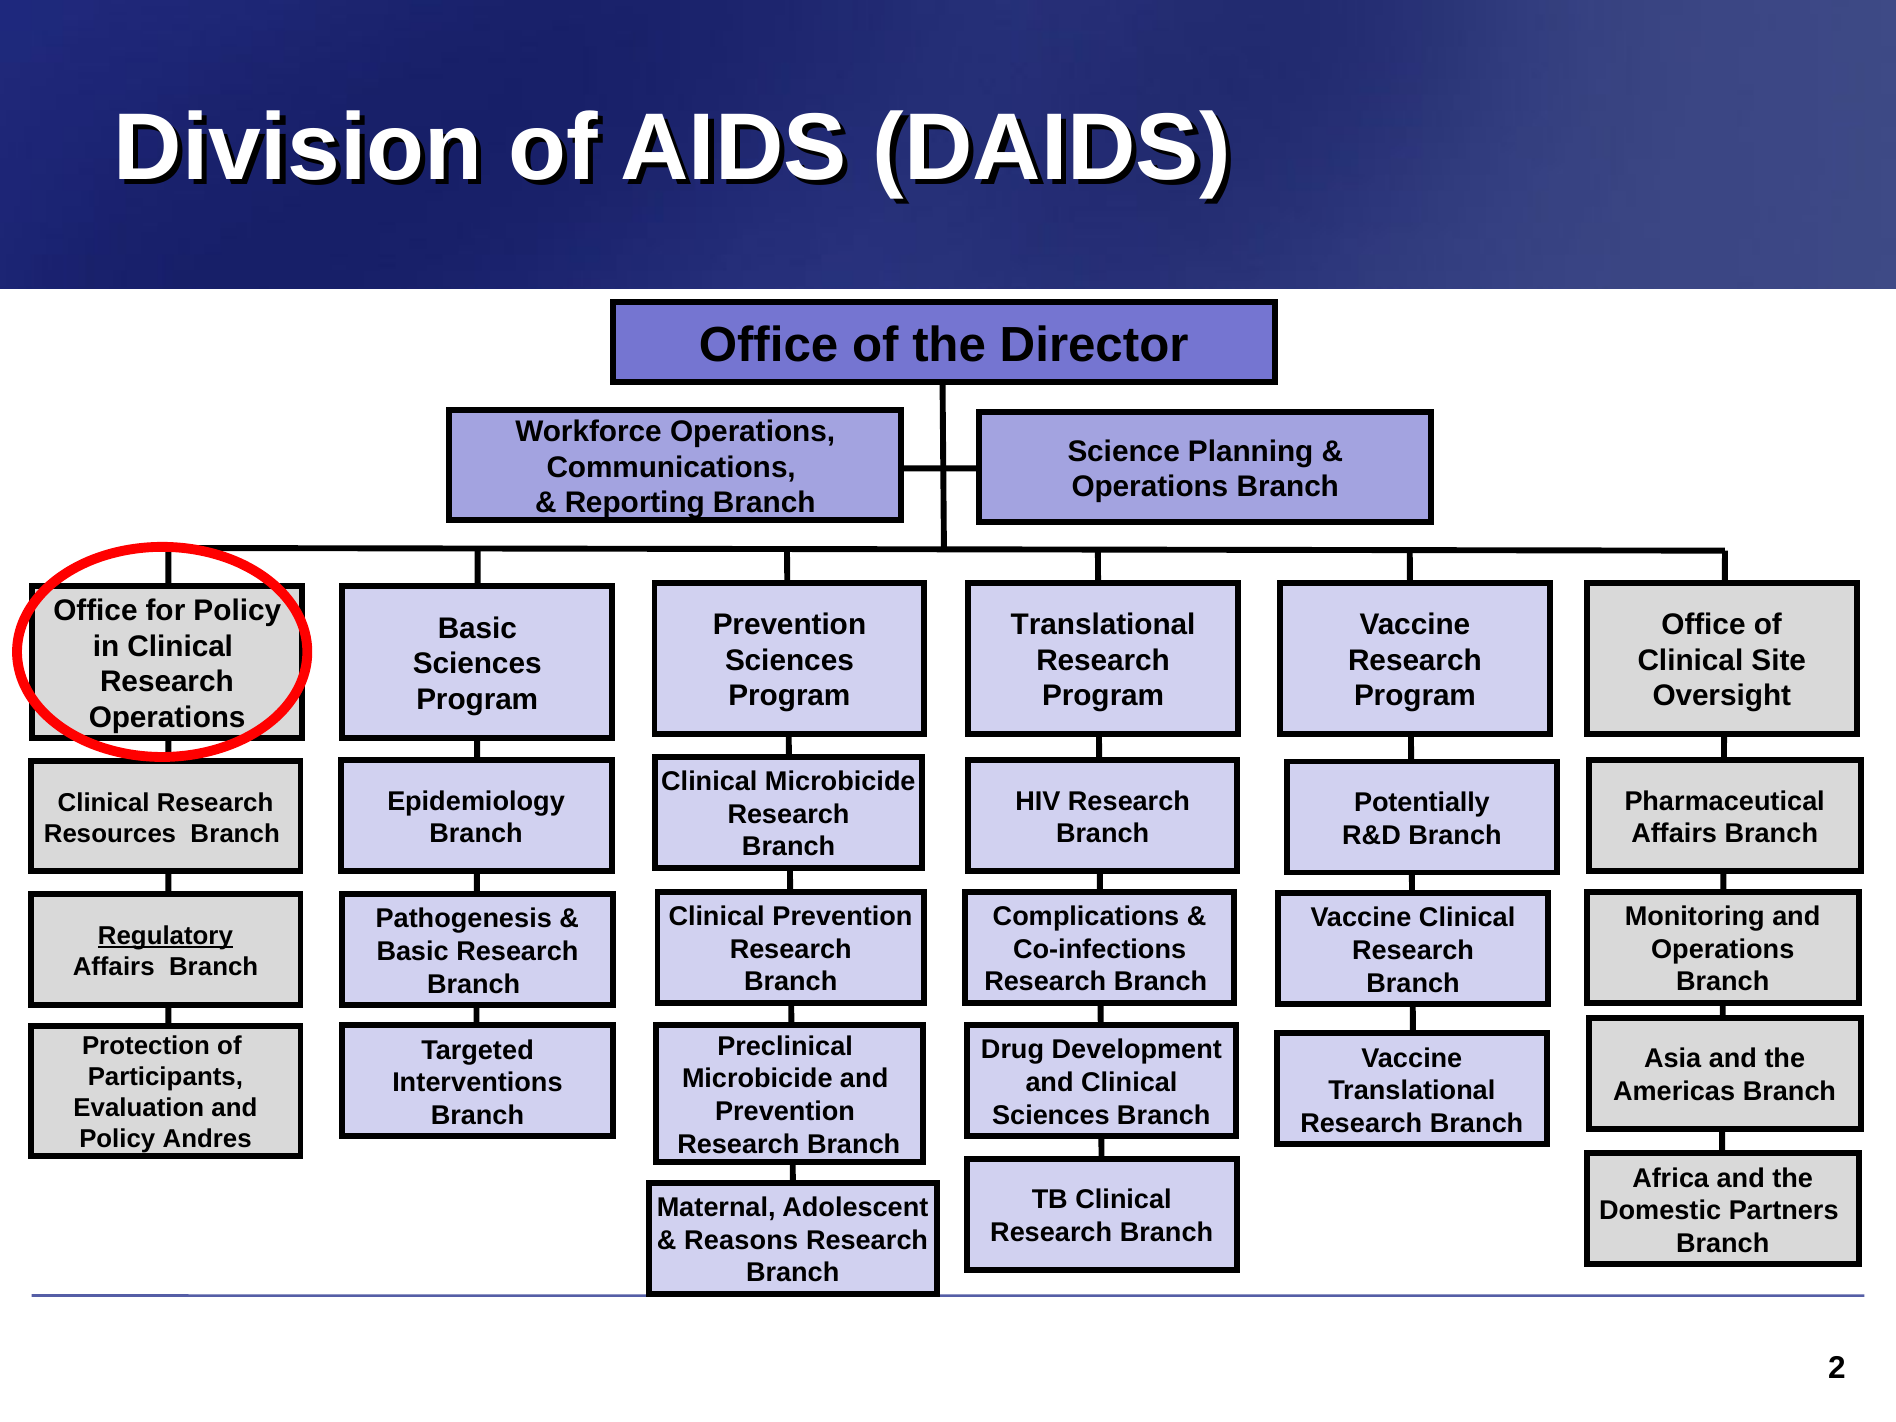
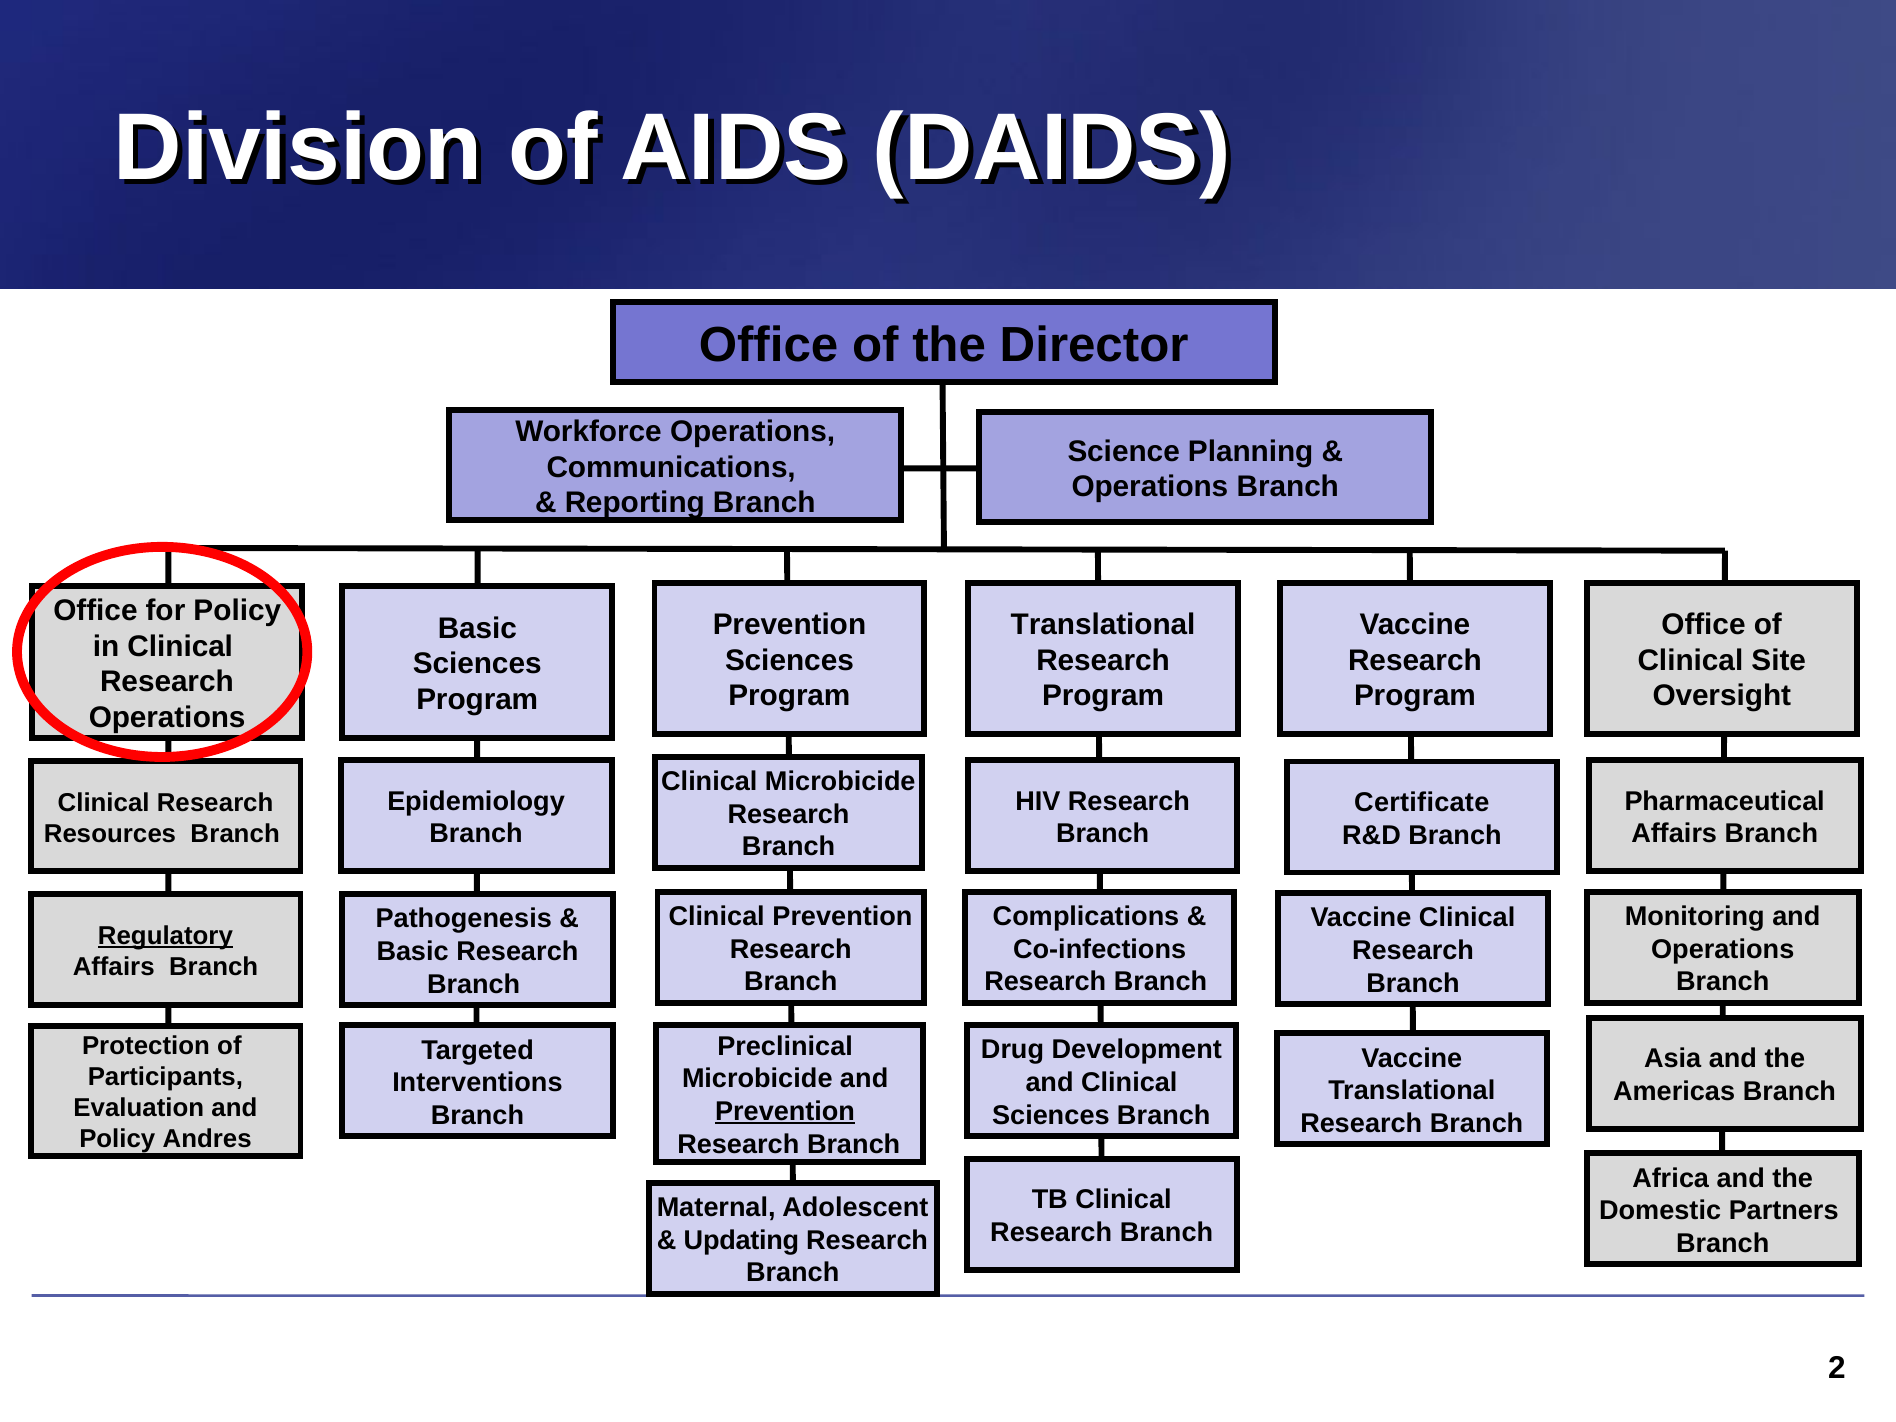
Potentially: Potentially -> Certificate
Prevention at (785, 1112) underline: none -> present
Reasons: Reasons -> Updating
